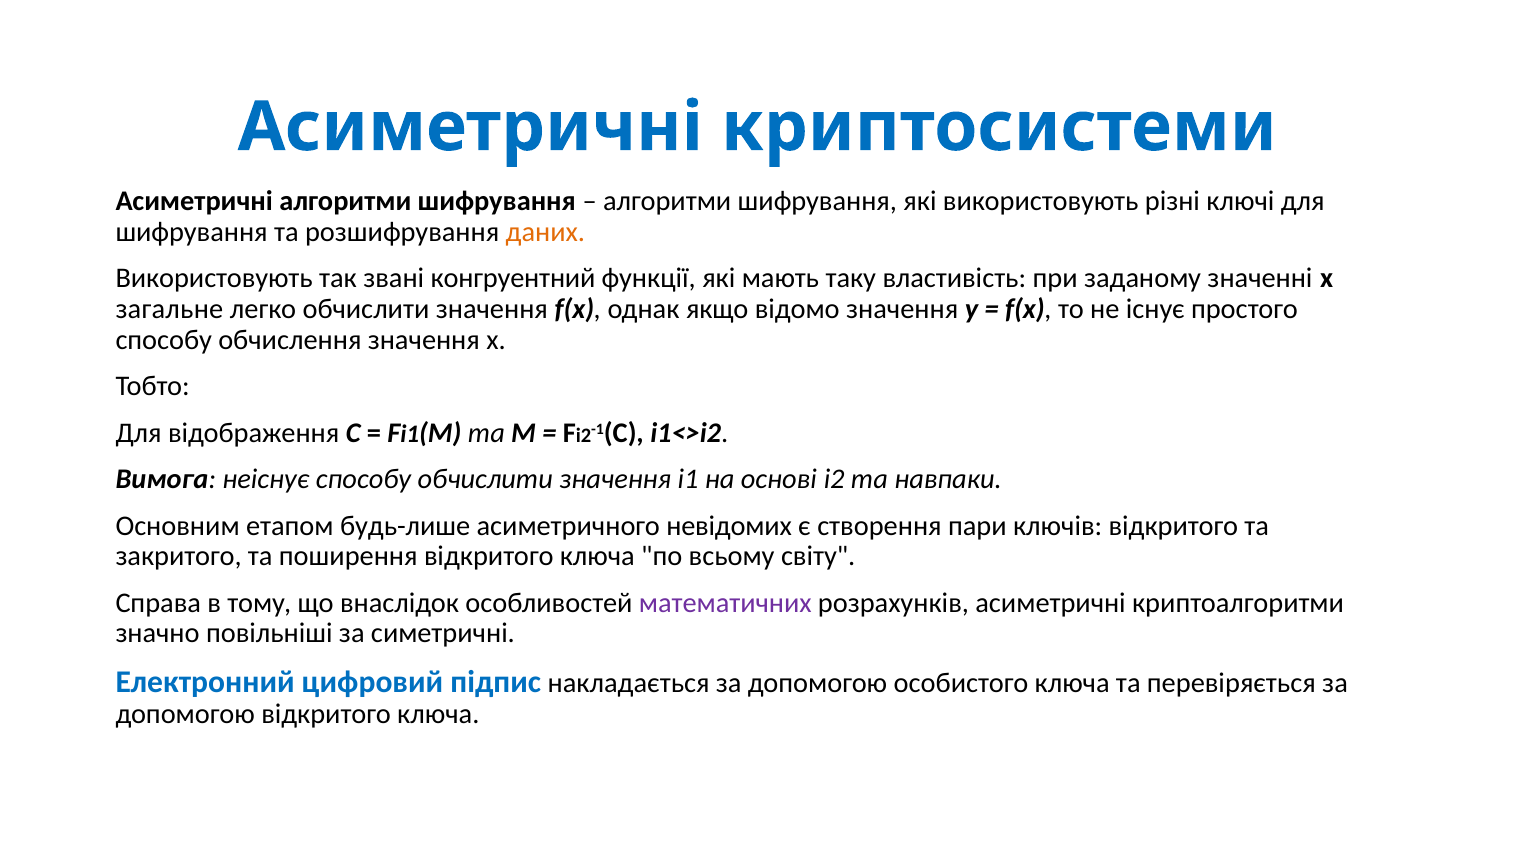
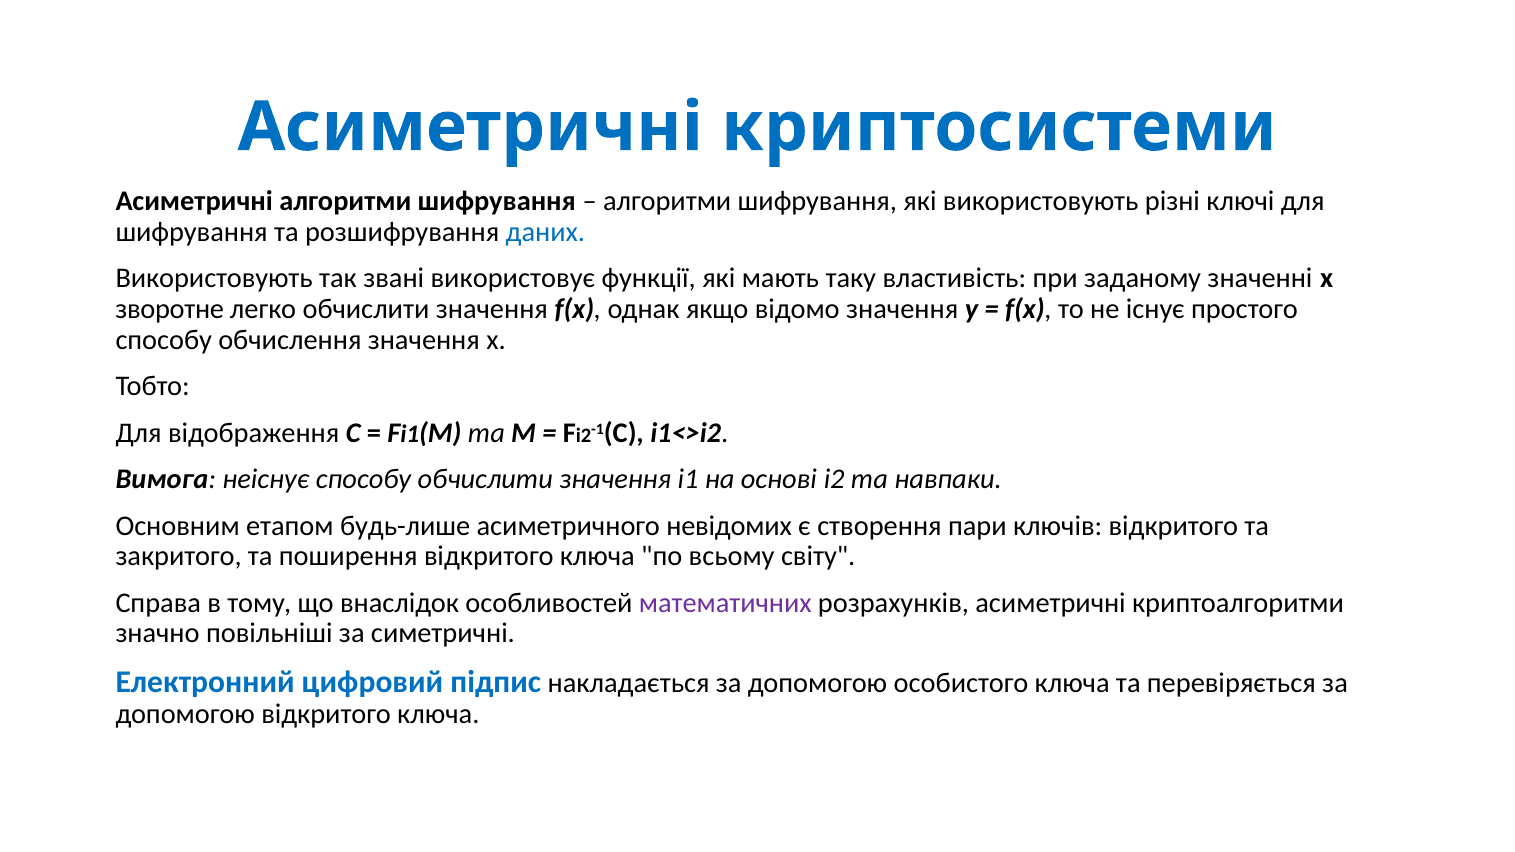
даних colour: orange -> blue
конгруентний: конгруентний -> використовує
загальне: загальне -> зворотне
